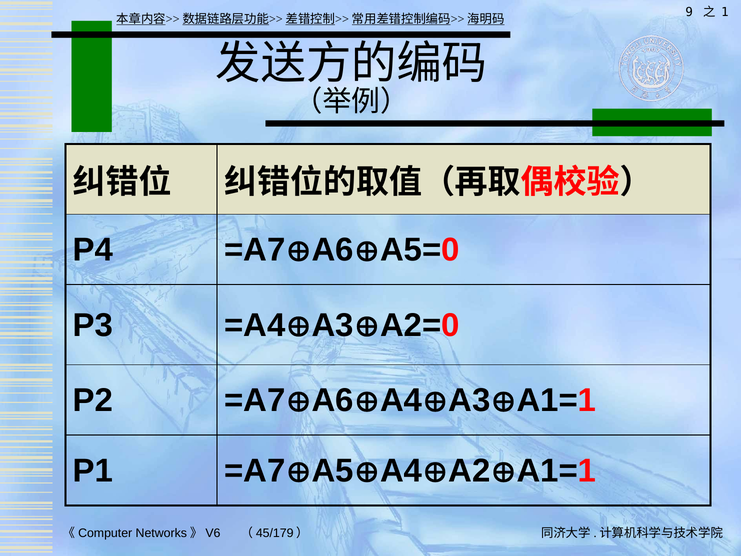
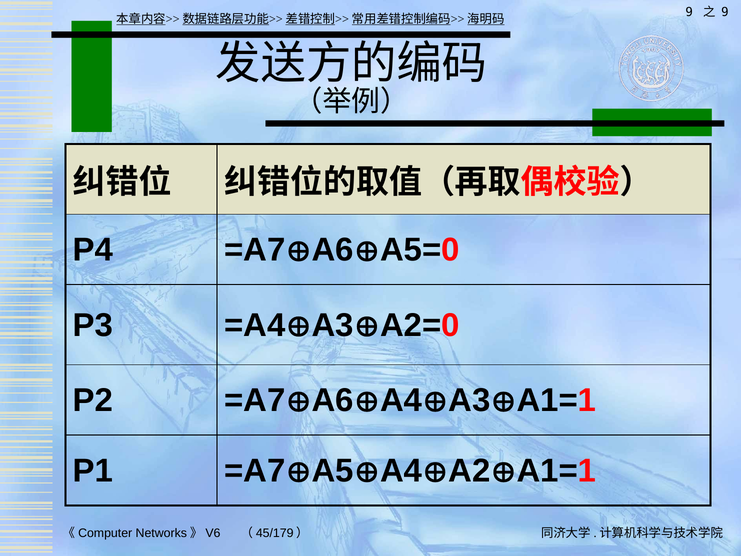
1 at (725, 12): 1 -> 9
